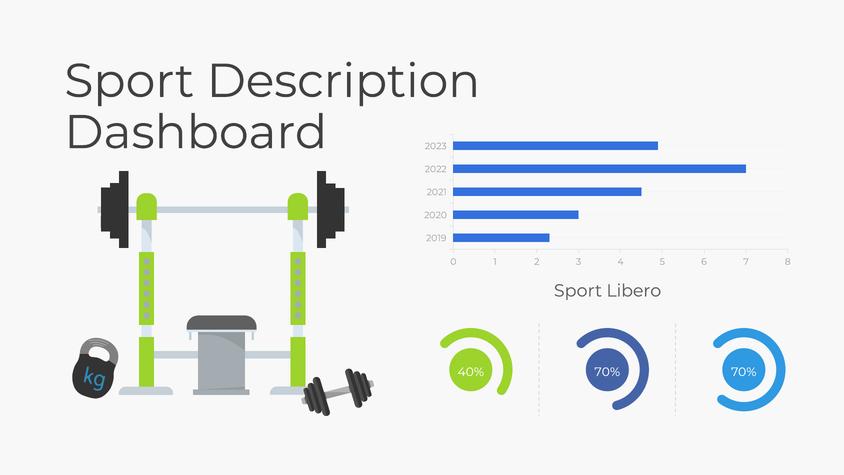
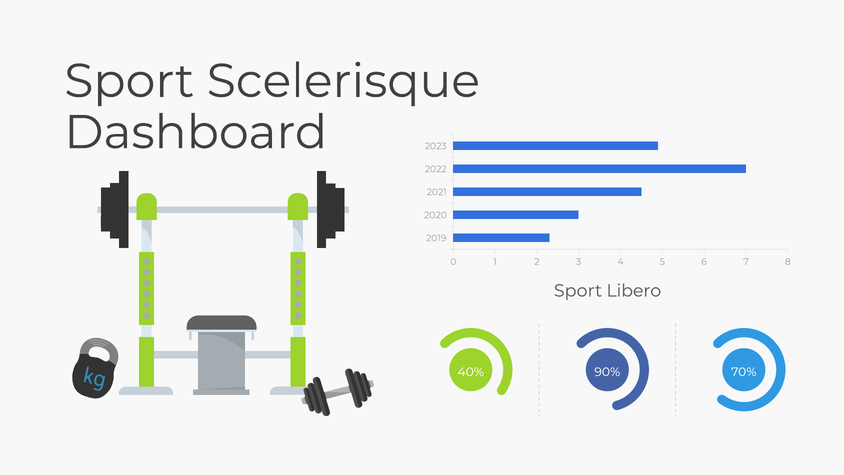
Description: Description -> Scelerisque
40% 70%: 70% -> 90%
